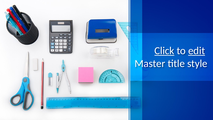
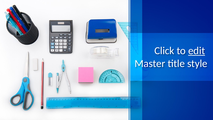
Click underline: present -> none
